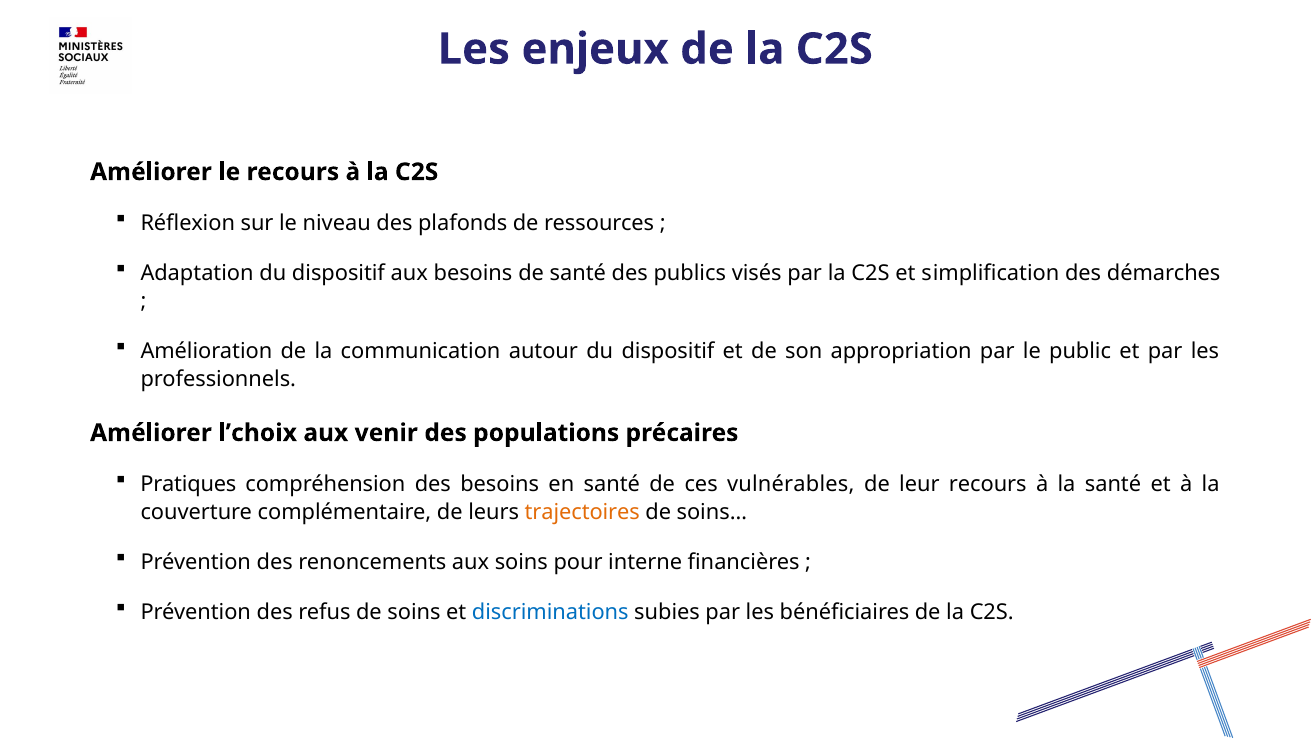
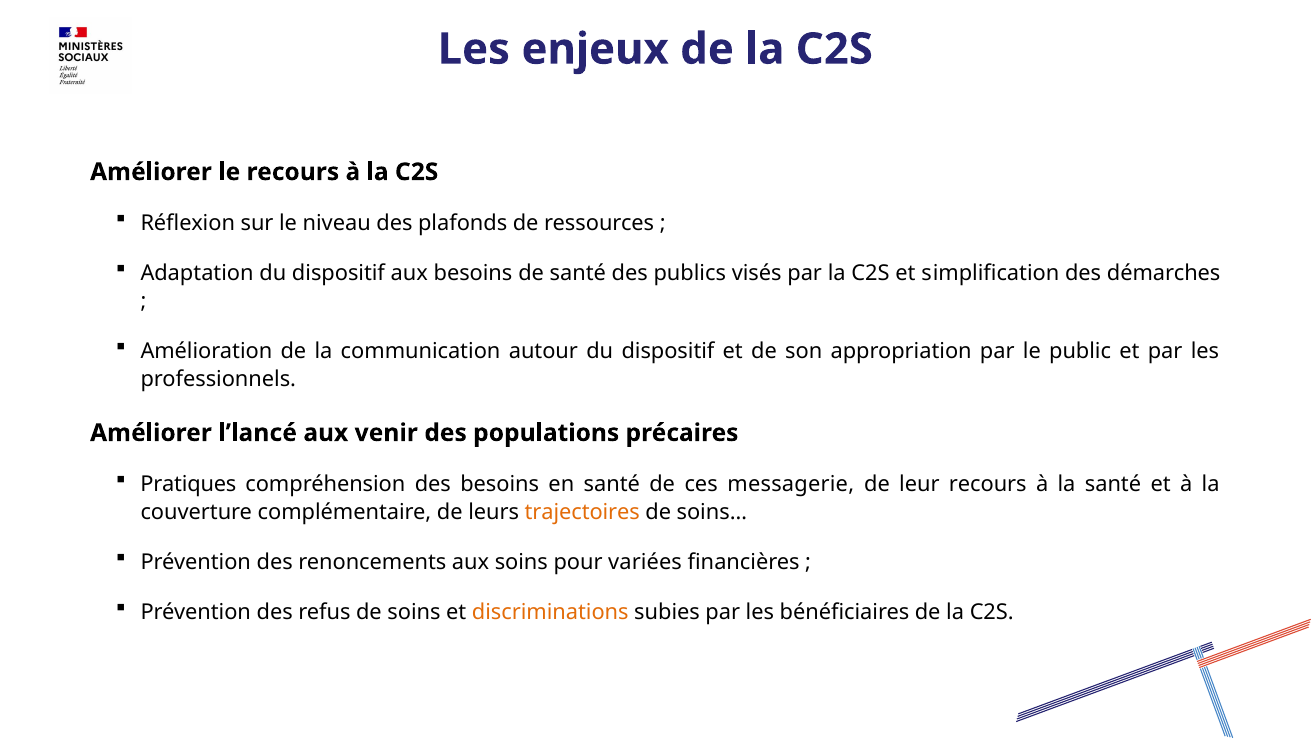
l’choix: l’choix -> l’lancé
vulnérables: vulnérables -> messagerie
interne: interne -> variées
discriminations colour: blue -> orange
